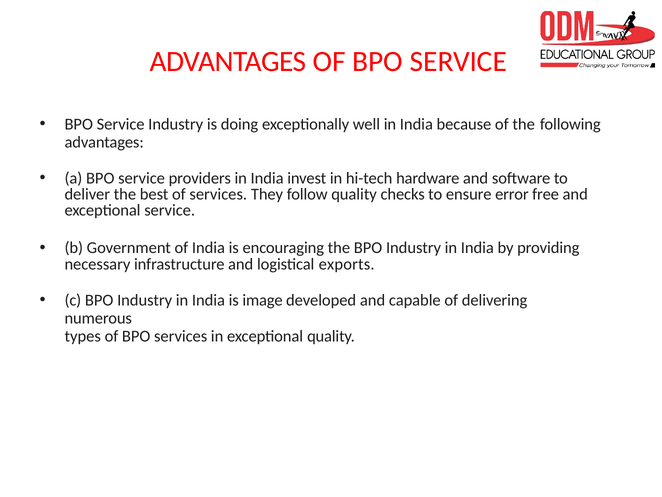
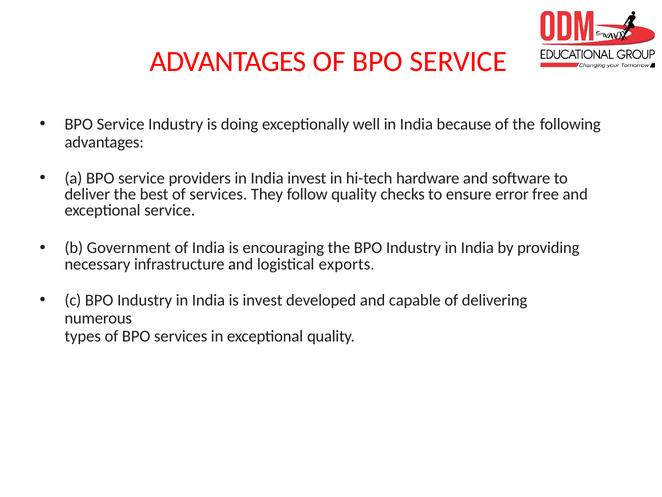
is image: image -> invest
